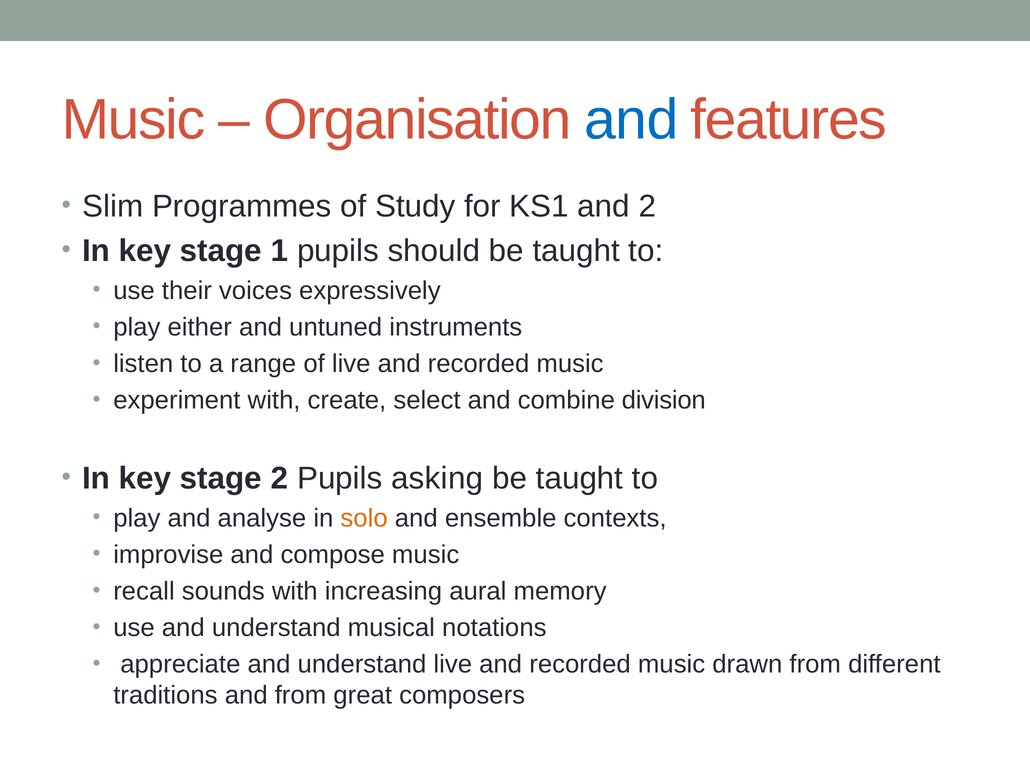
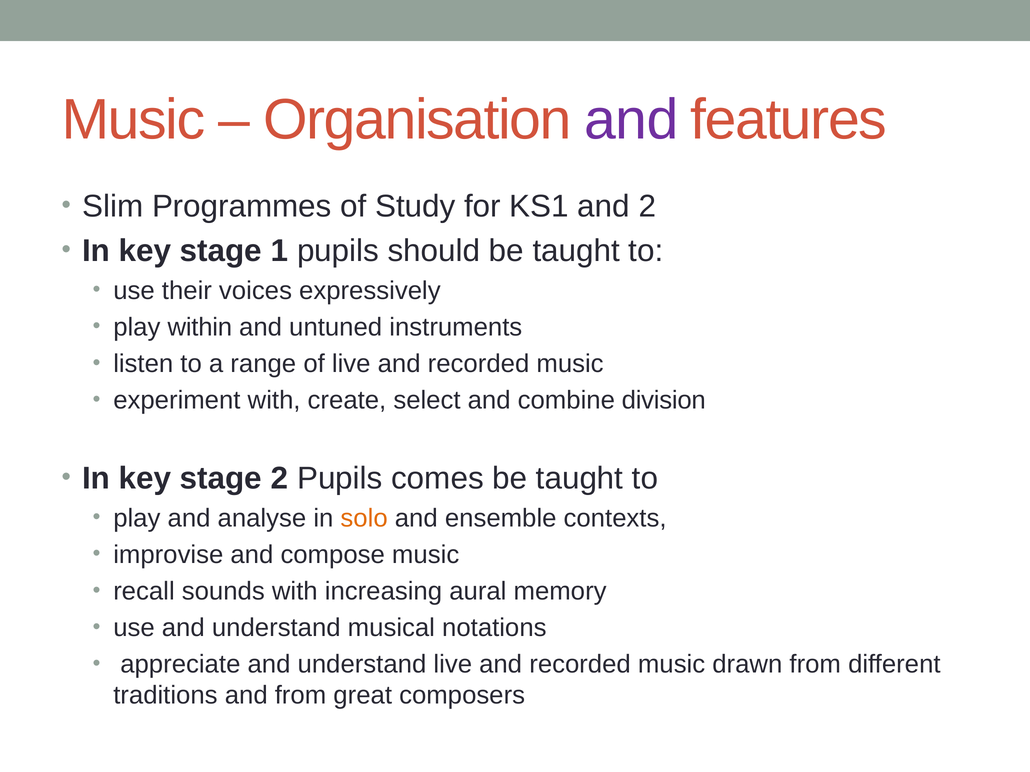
and at (631, 120) colour: blue -> purple
either: either -> within
asking: asking -> comes
